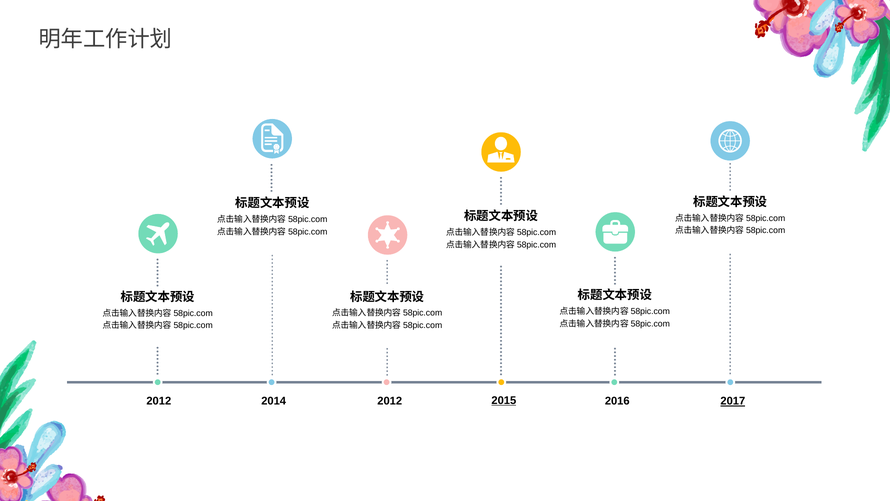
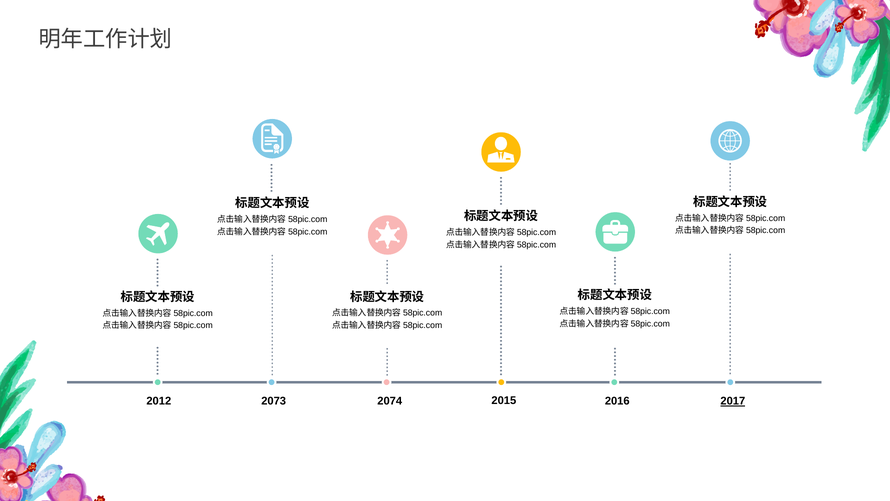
2015 underline: present -> none
2014: 2014 -> 2073
2012 at (390, 401): 2012 -> 2074
